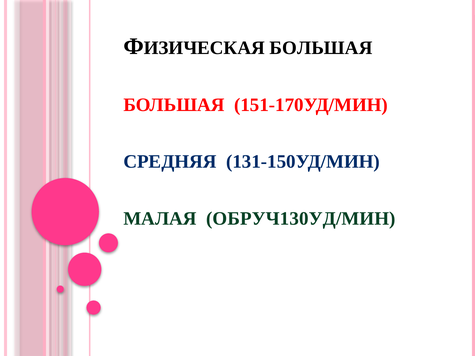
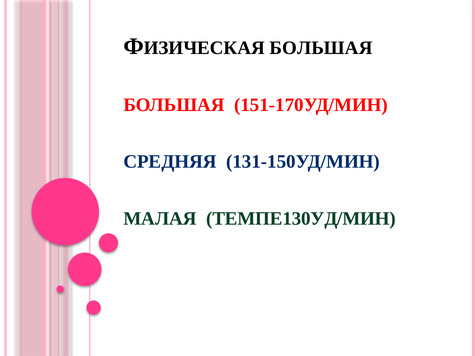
ОБРУЧ130УД/МИН: ОБРУЧ130УД/МИН -> ТЕМПЕ130УД/МИН
